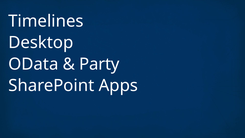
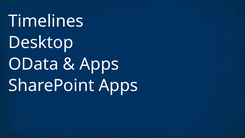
Party at (99, 64): Party -> Apps
